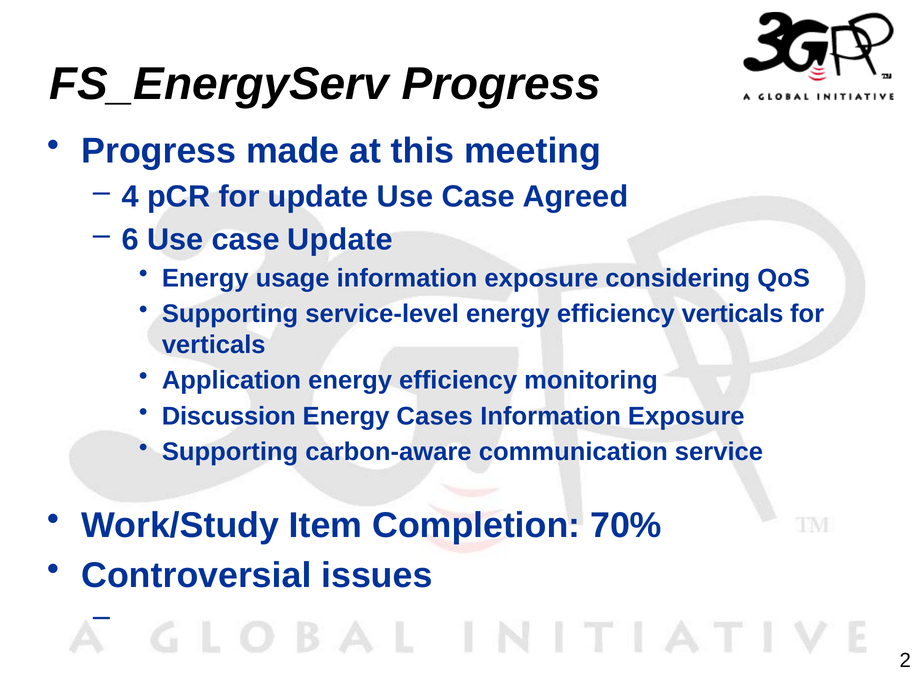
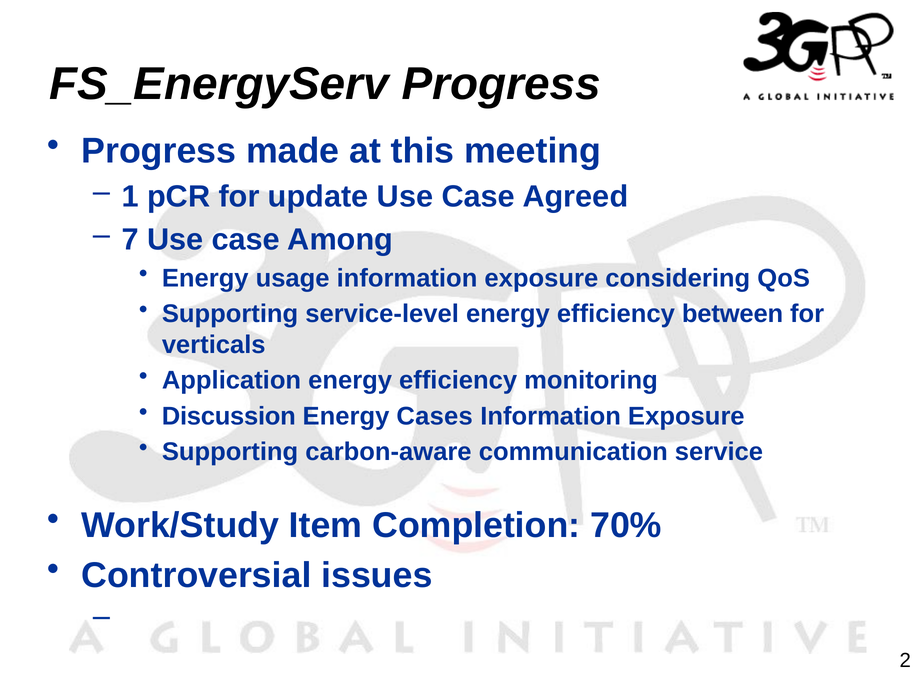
4: 4 -> 1
6: 6 -> 7
case Update: Update -> Among
efficiency verticals: verticals -> between
